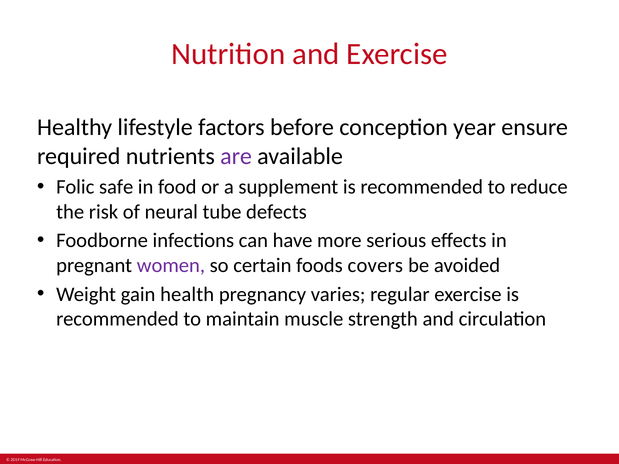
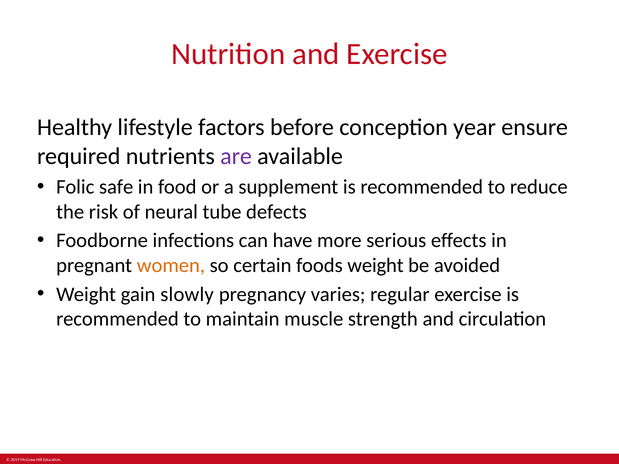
women colour: purple -> orange
foods covers: covers -> weight
health: health -> slowly
